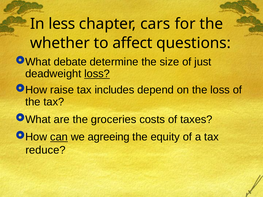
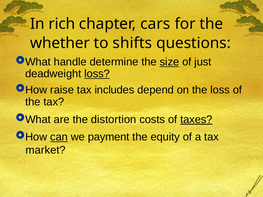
less: less -> rich
affect: affect -> shifts
debate: debate -> handle
size underline: none -> present
groceries: groceries -> distortion
taxes underline: none -> present
agreeing: agreeing -> payment
reduce: reduce -> market
